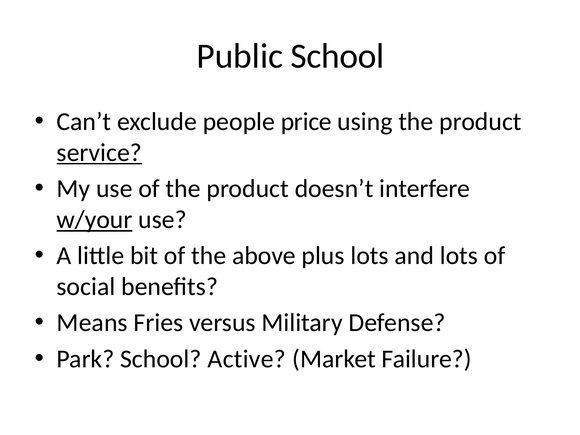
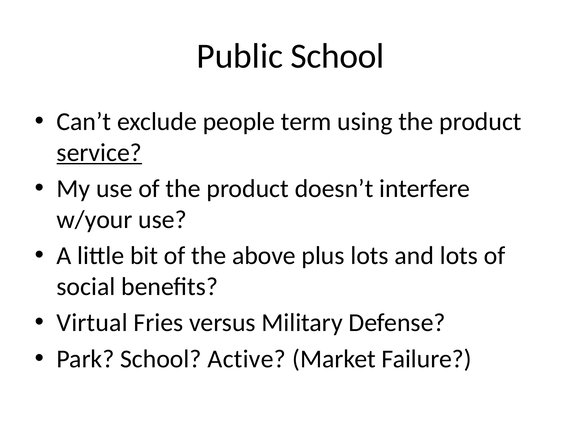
price: price -> term
w/your underline: present -> none
Means: Means -> Virtual
